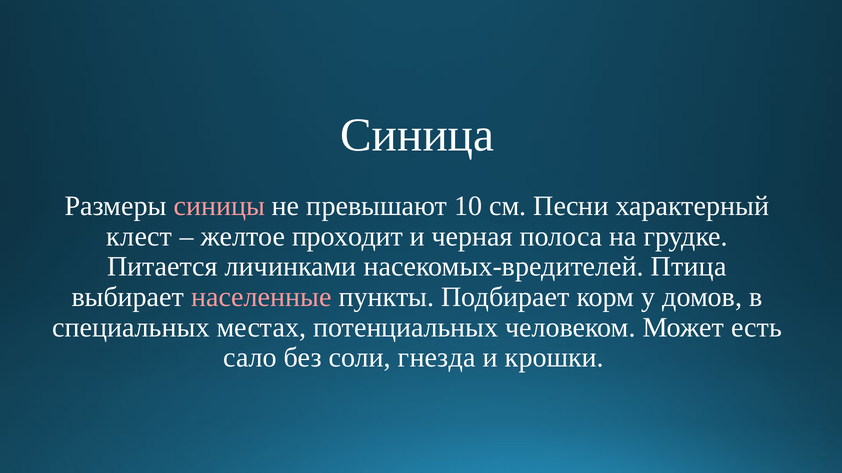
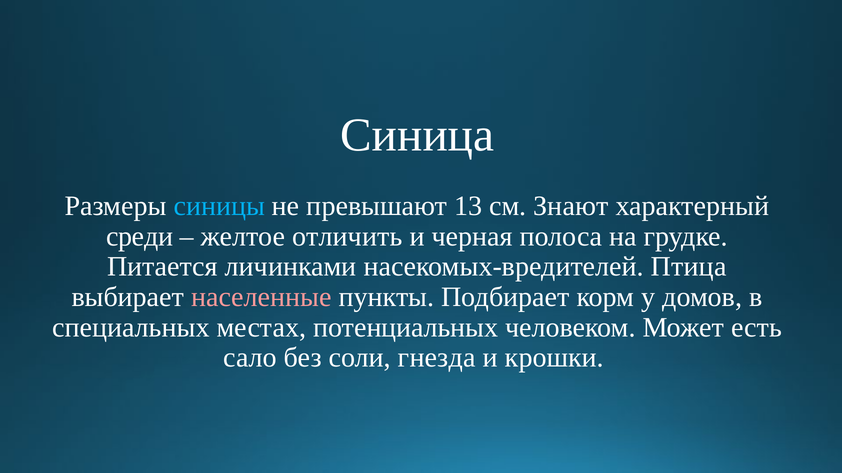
синицы colour: pink -> light blue
10: 10 -> 13
Песни: Песни -> Знают
клест: клест -> среди
проходит: проходит -> отличить
